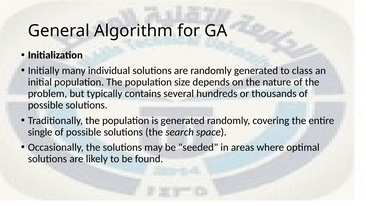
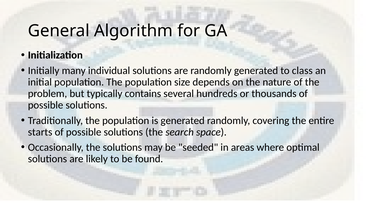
single: single -> starts
